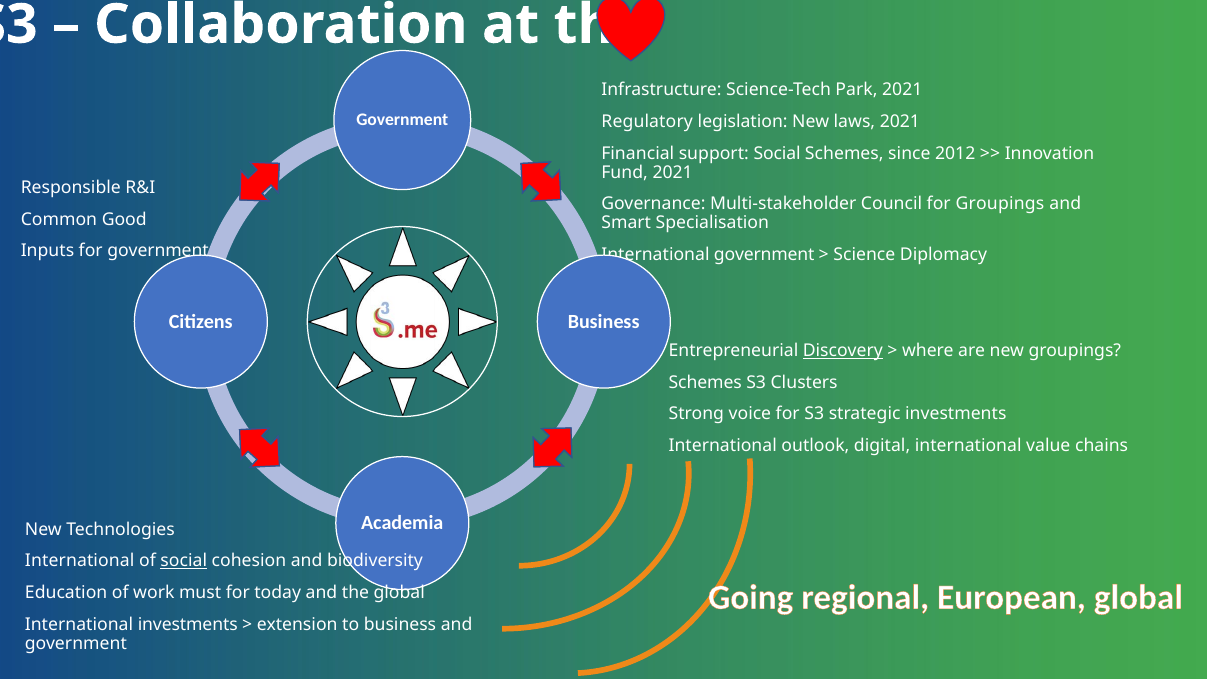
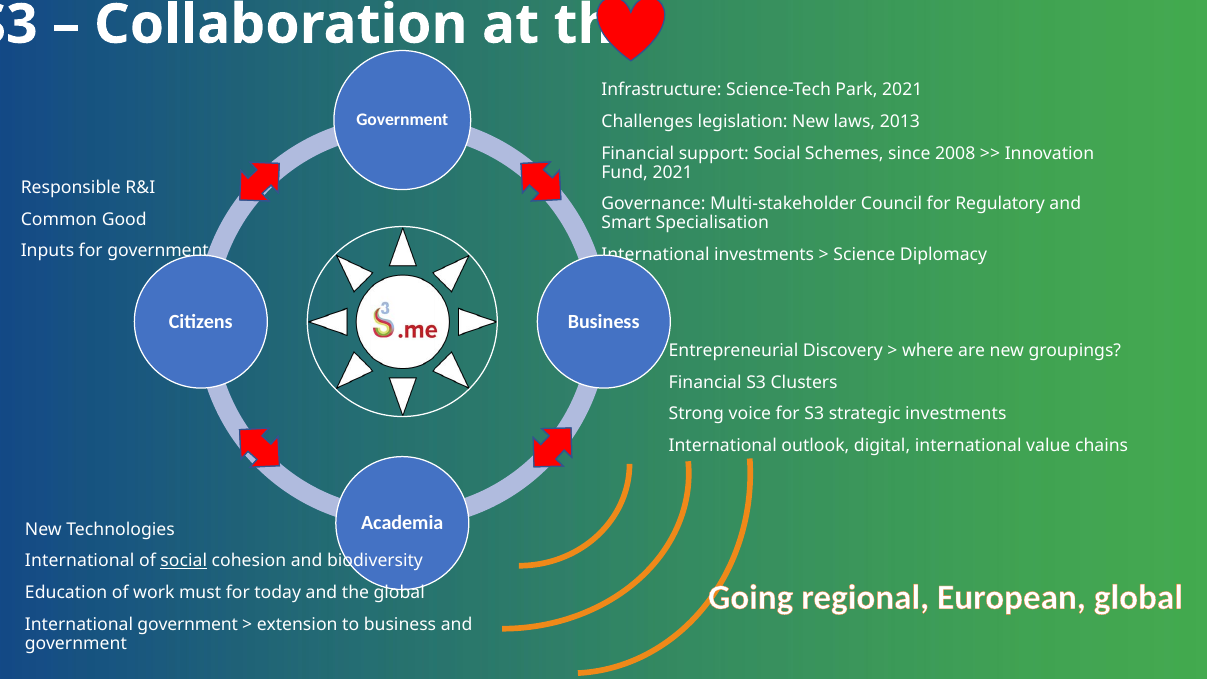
Regulatory: Regulatory -> Challenges
laws 2021: 2021 -> 2013
2012: 2012 -> 2008
for Groupings: Groupings -> Regulatory
government at (764, 255): government -> investments
Discovery underline: present -> none
Schemes at (705, 382): Schemes -> Financial
International investments: investments -> government
